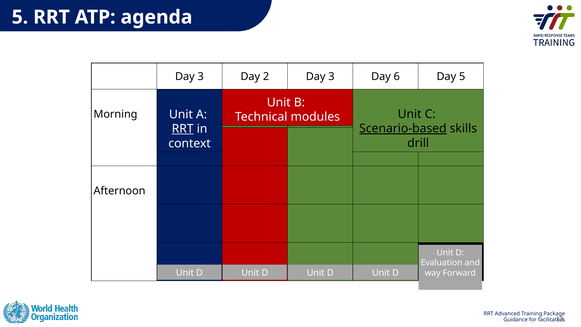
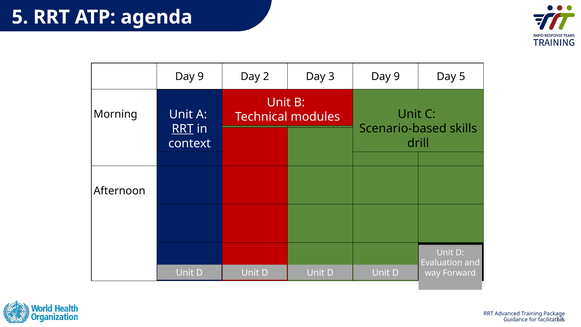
3 at (201, 77): 3 -> 9
3 Day 6: 6 -> 9
Scenario-based underline: present -> none
